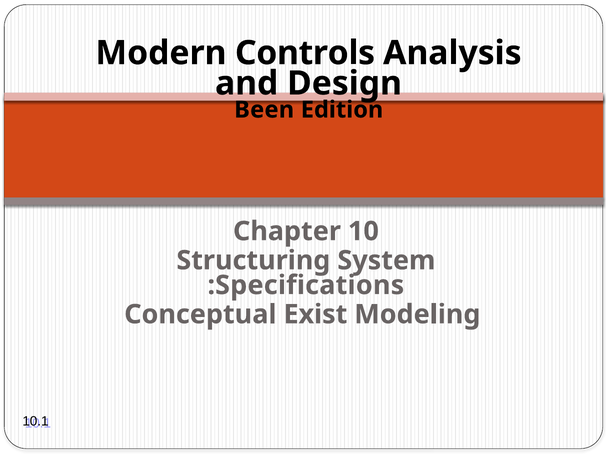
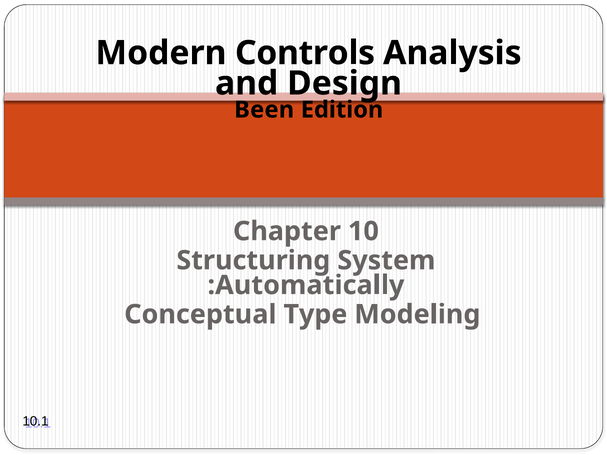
Specifications: Specifications -> Automatically
Exist: Exist -> Type
